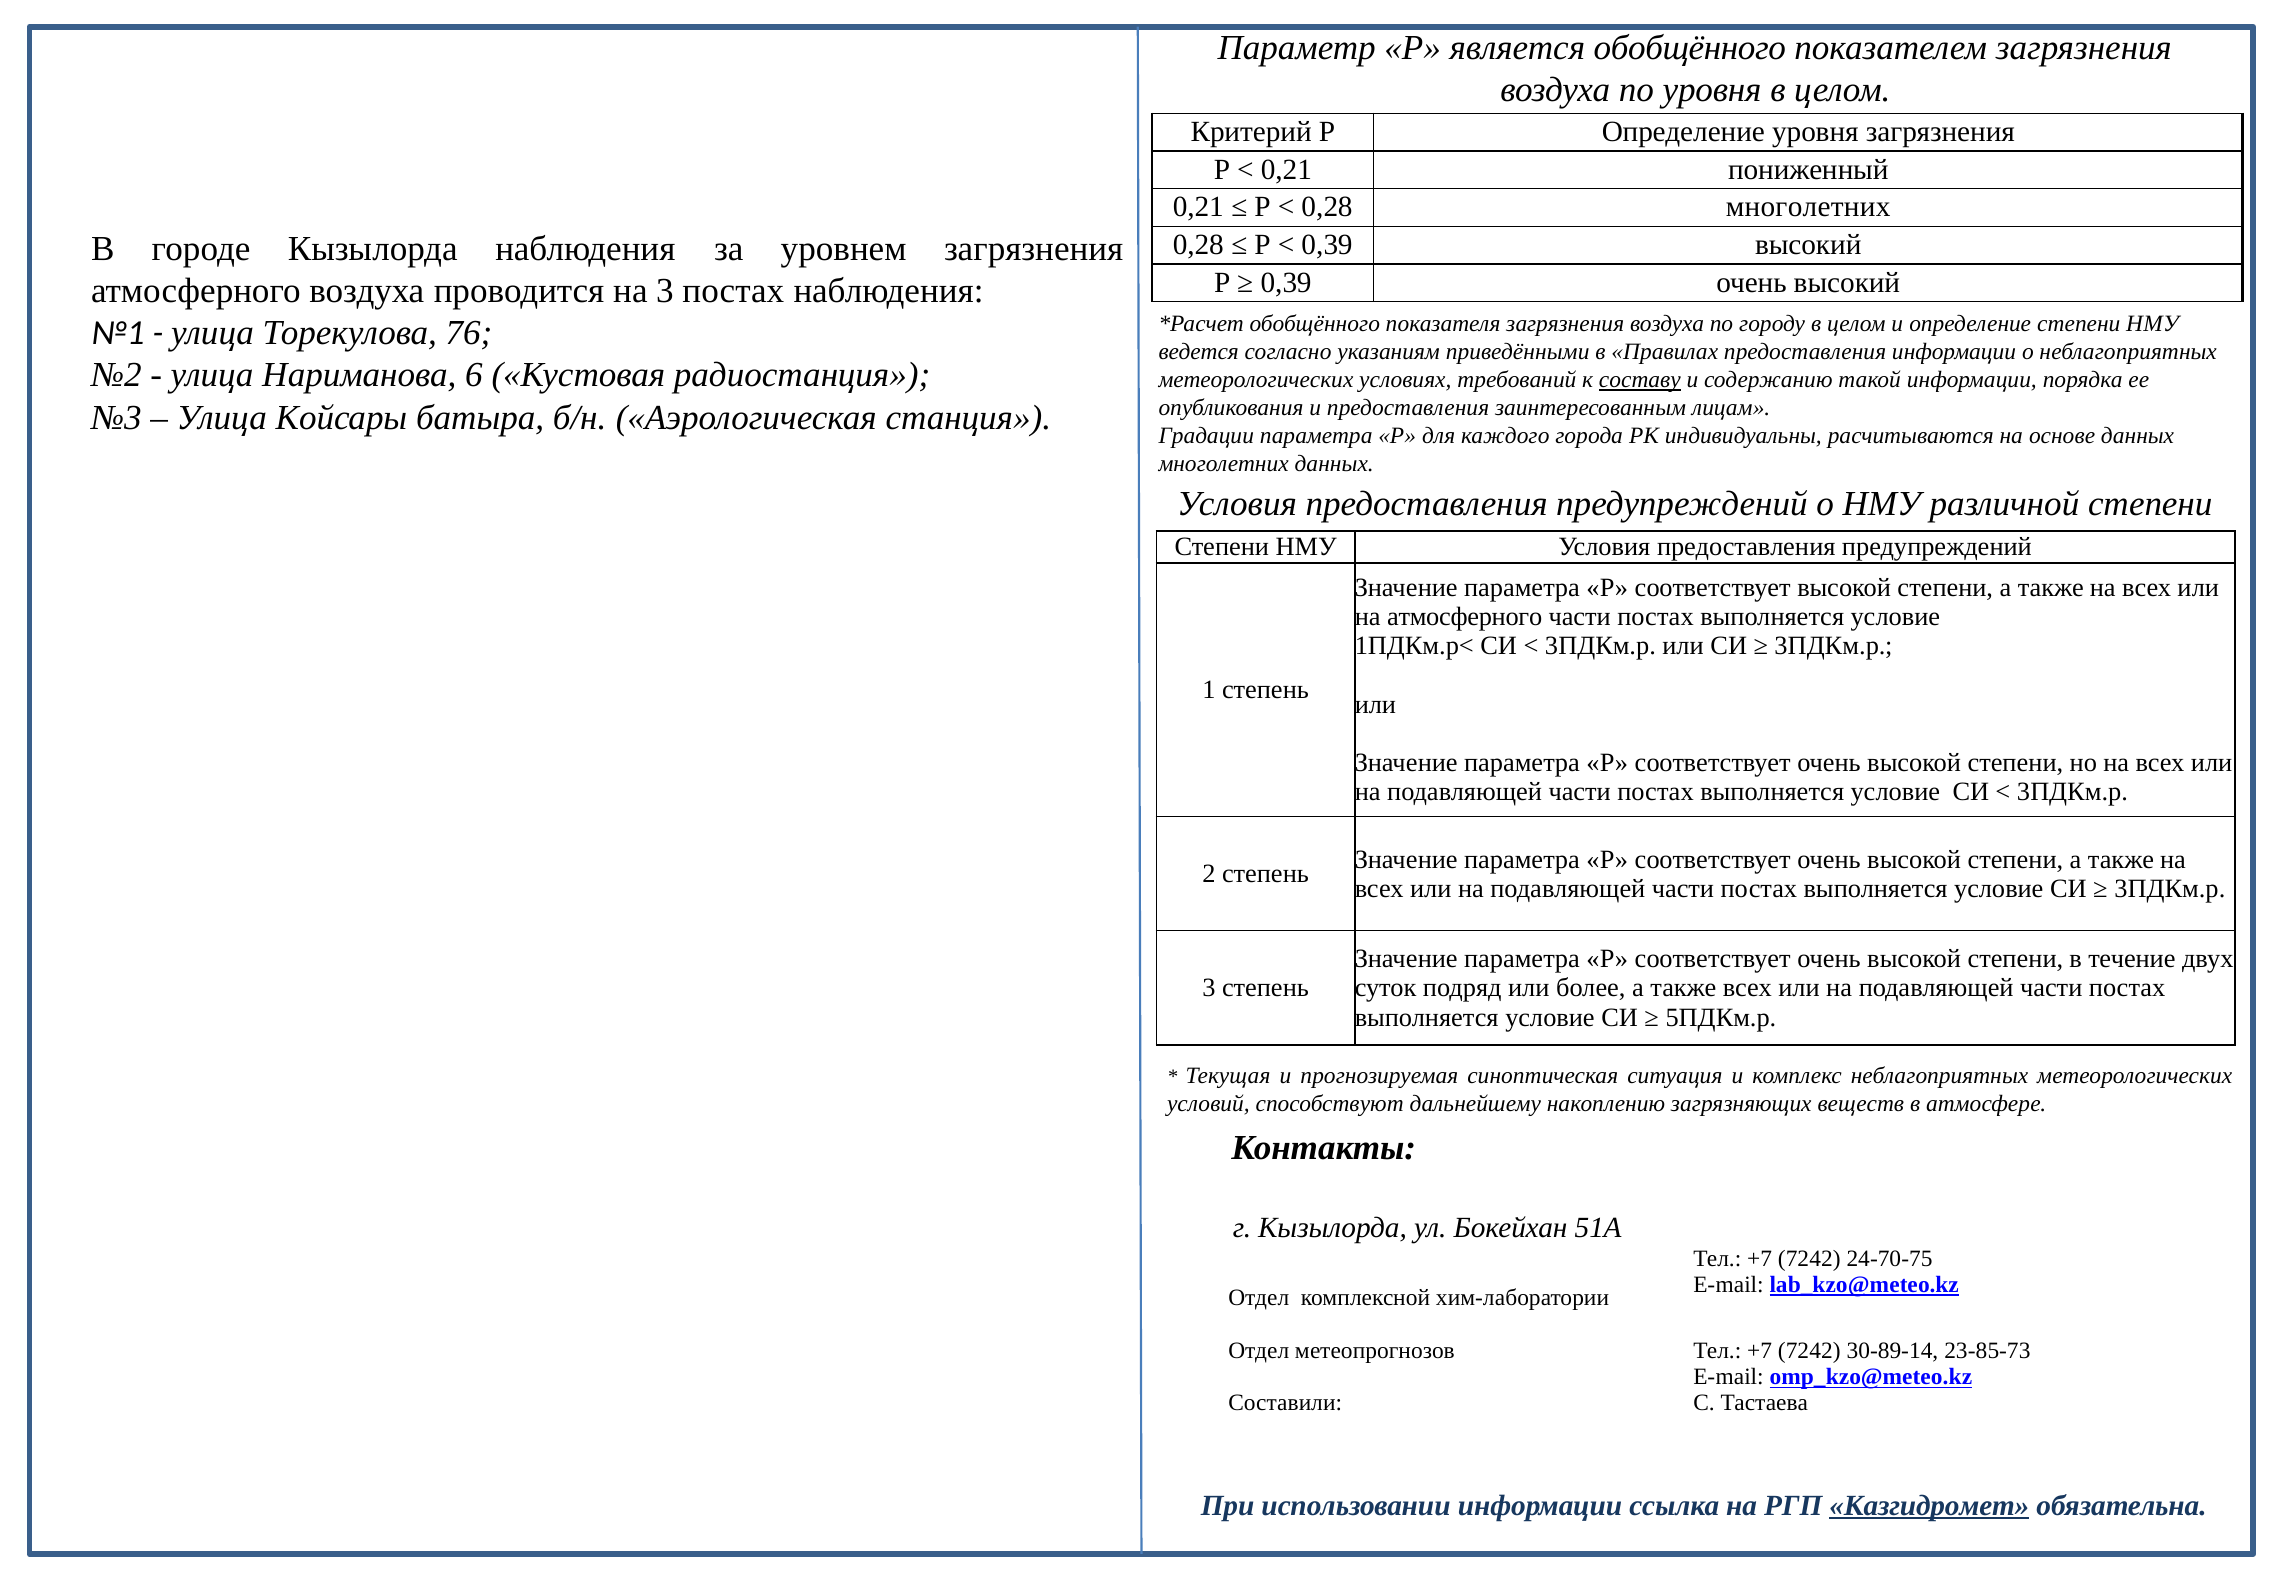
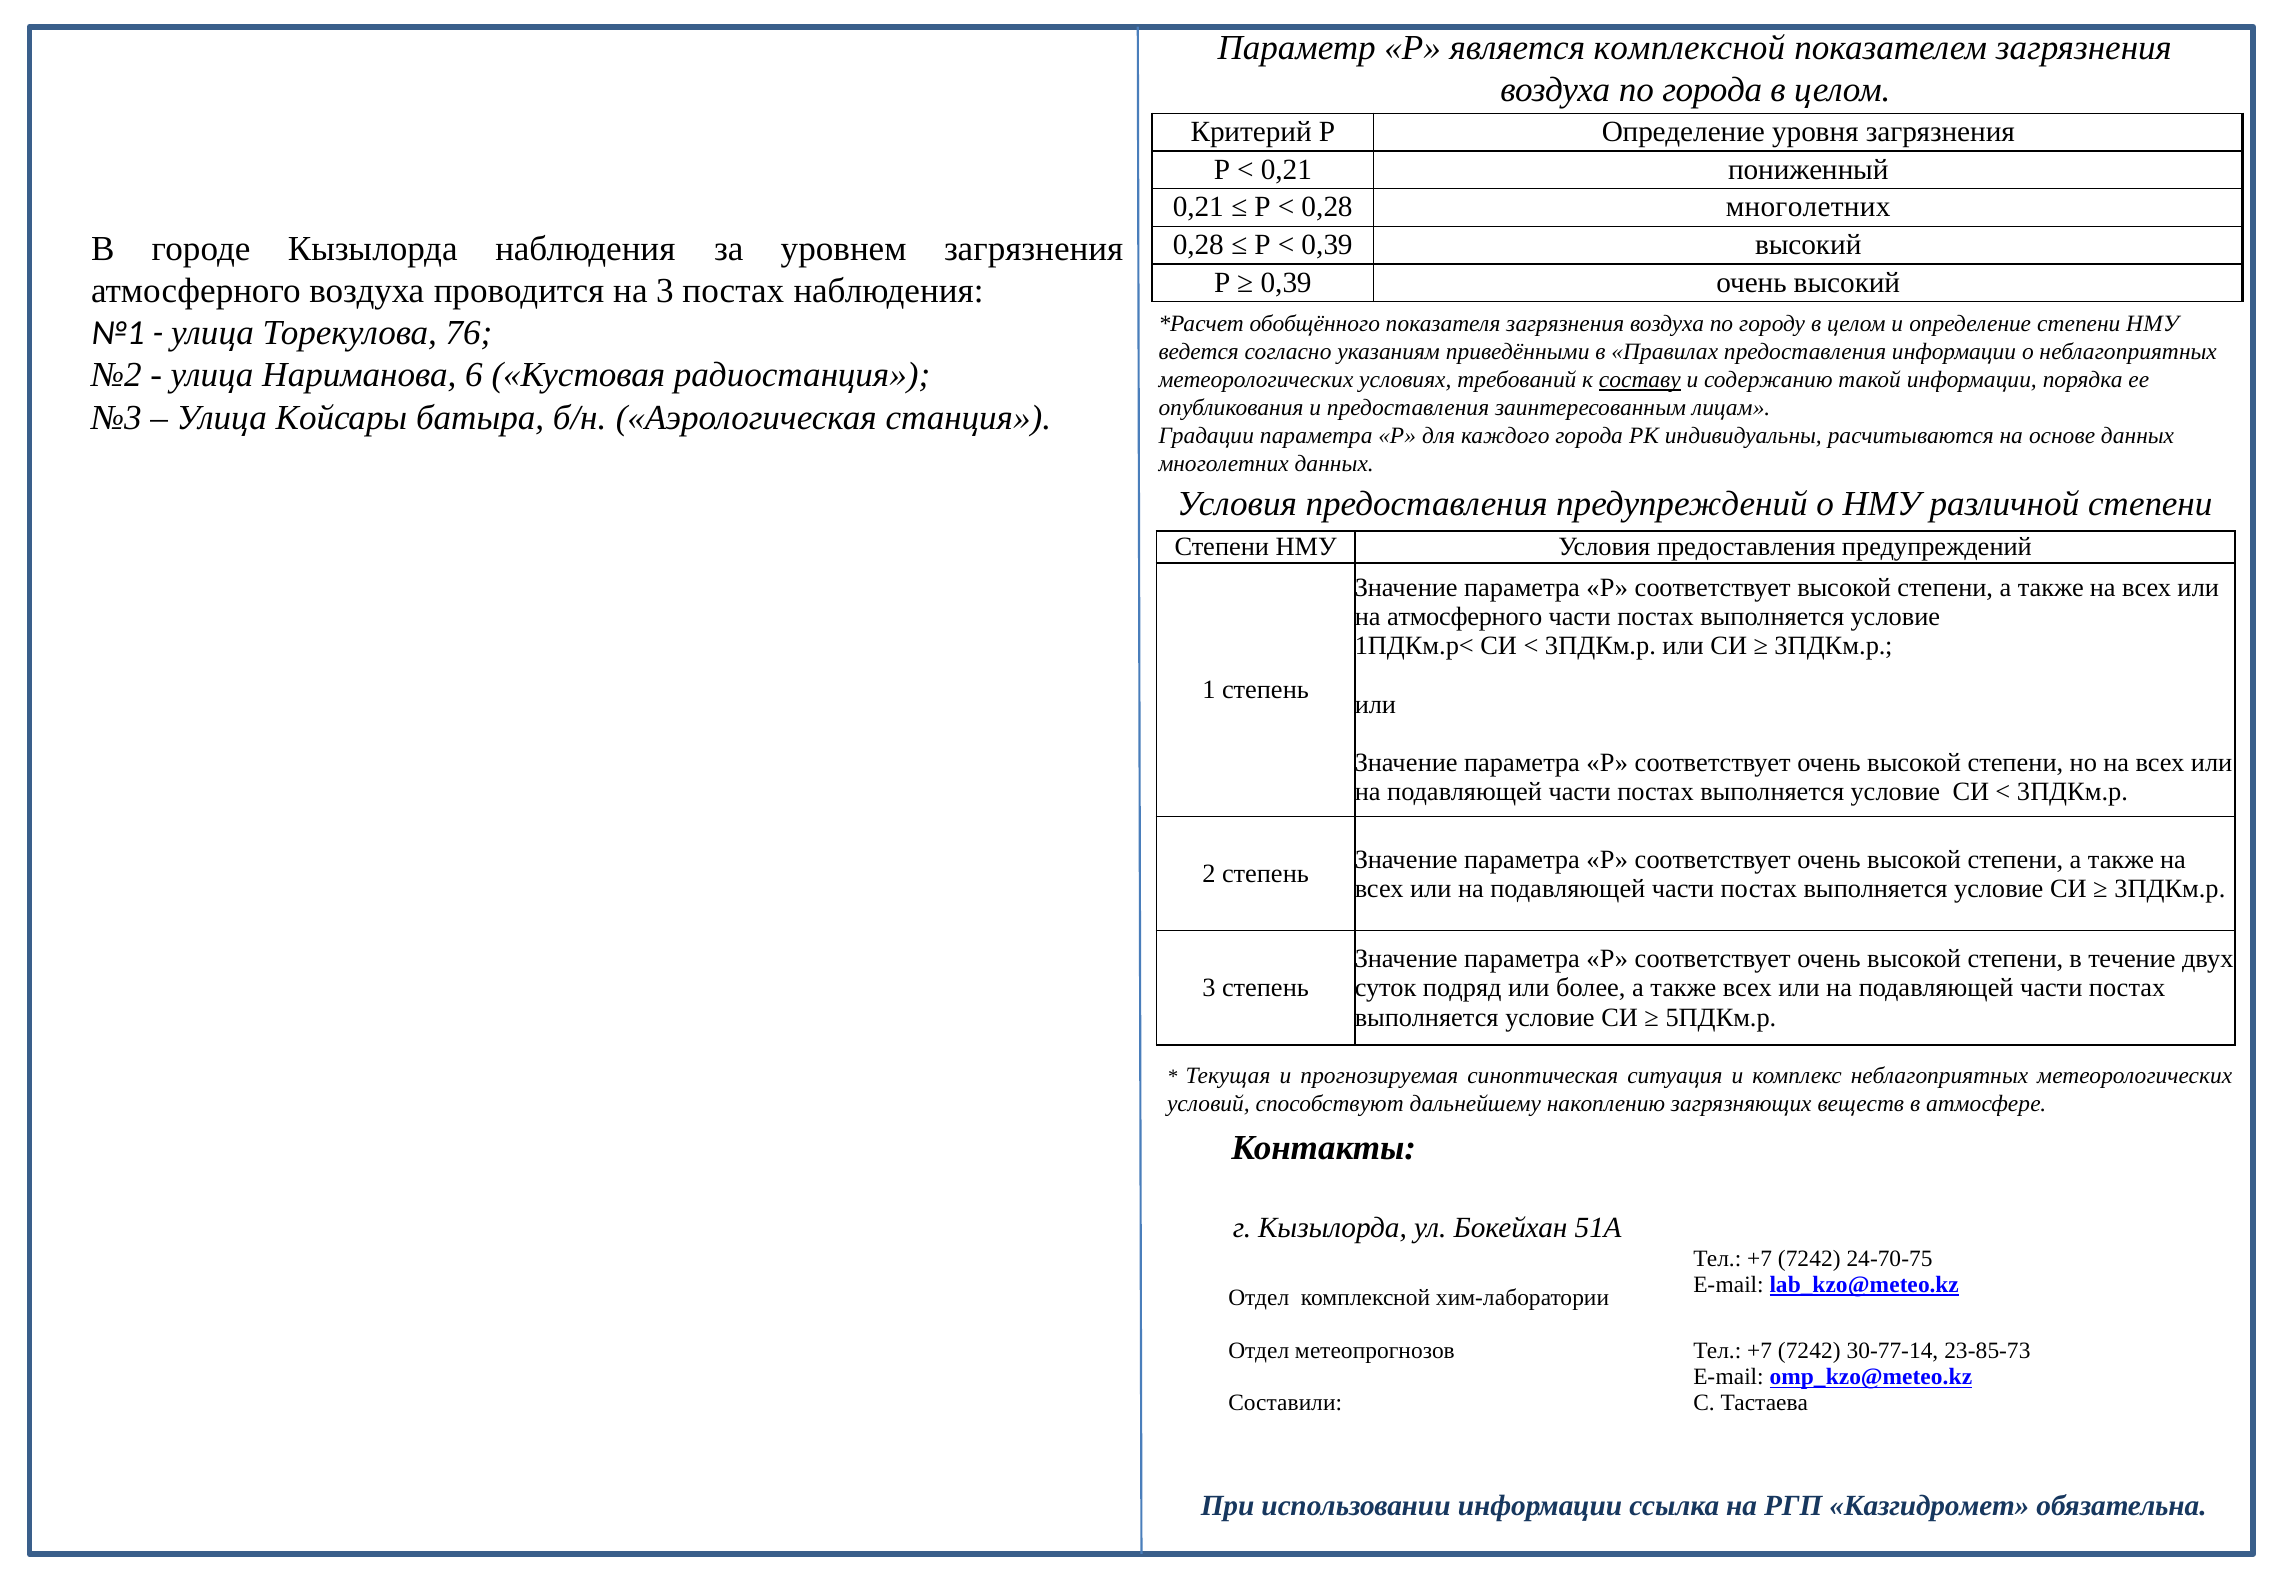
является обобщённого: обобщённого -> комплексной
по уровня: уровня -> города
30-89-14: 30-89-14 -> 30-77-14
Казгидромет underline: present -> none
